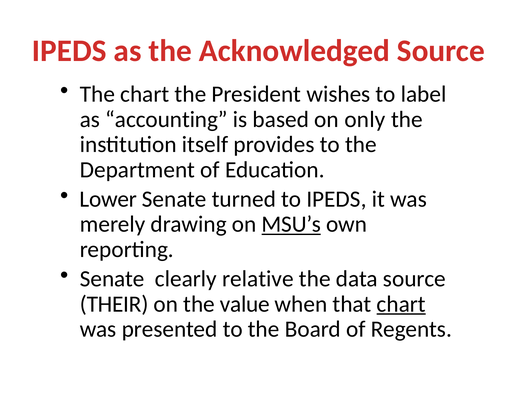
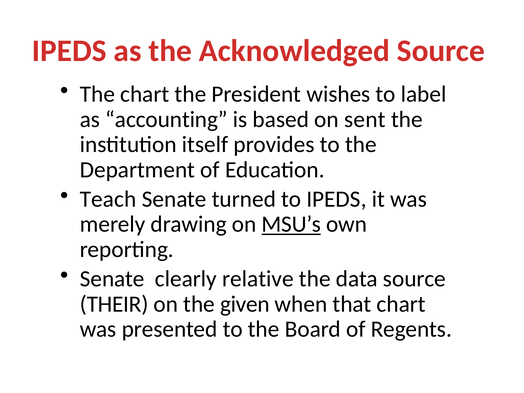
only: only -> sent
Lower: Lower -> Teach
value: value -> given
chart at (401, 304) underline: present -> none
